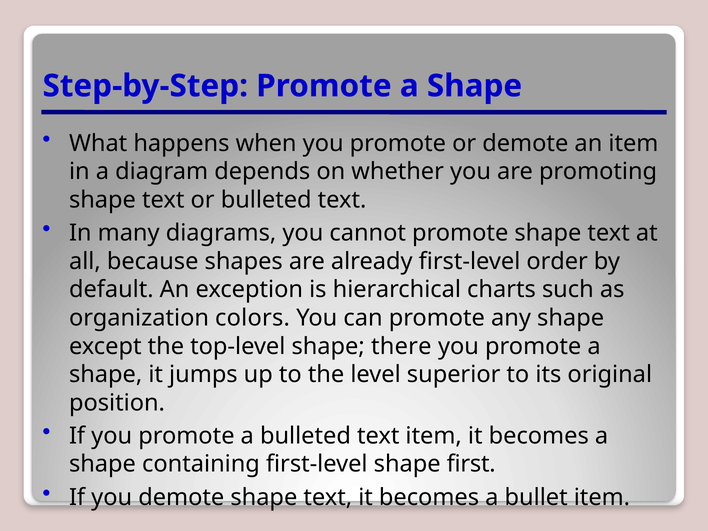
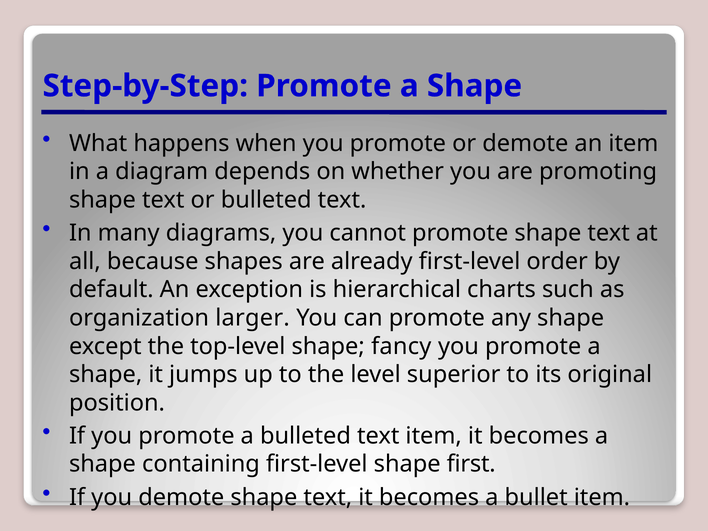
colors: colors -> larger
there: there -> fancy
